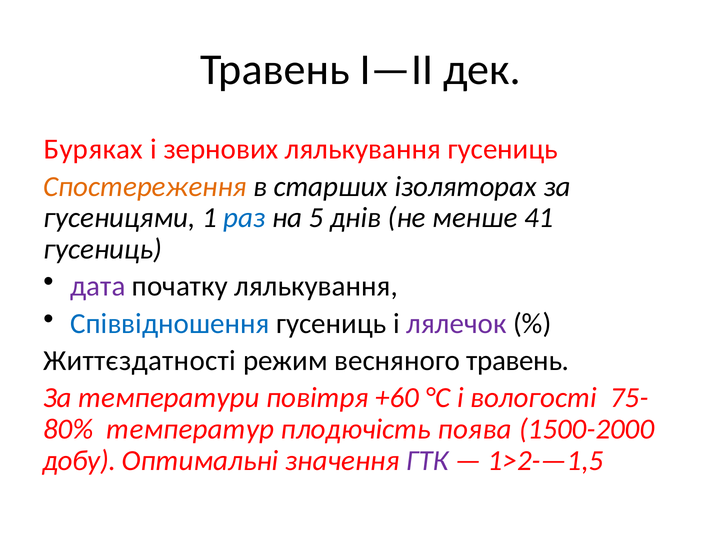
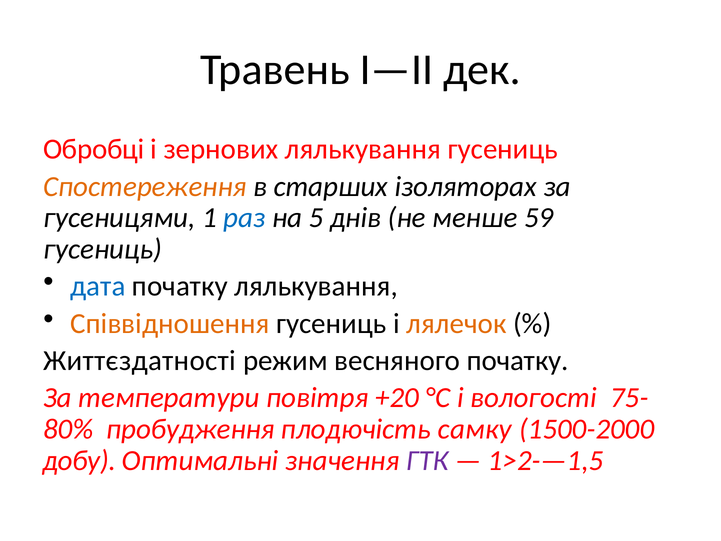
Буряках: Буряках -> Обробці
41: 41 -> 59
дата colour: purple -> blue
Співвідношення colour: blue -> orange
лялечок colour: purple -> orange
весняного травень: травень -> початку
+60: +60 -> +20
температур: температур -> пробудження
поява: поява -> самку
